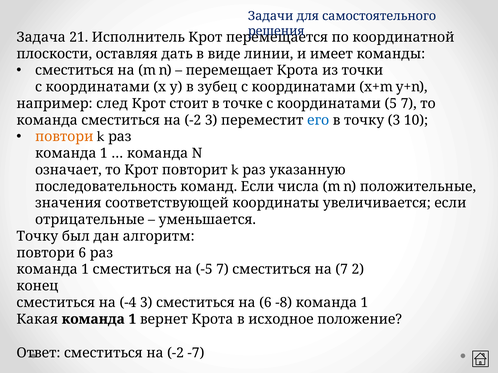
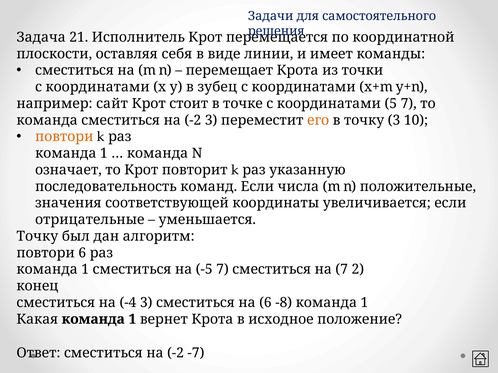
дать: дать -> себя
след: след -> сайт
его colour: blue -> orange
